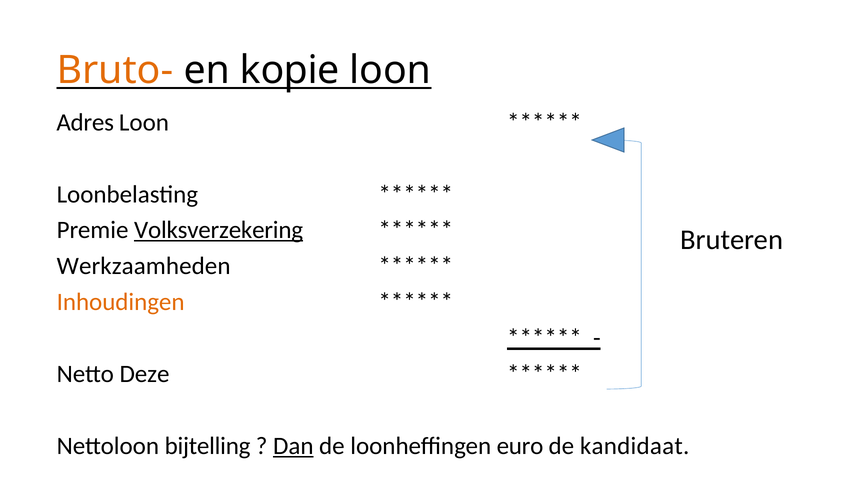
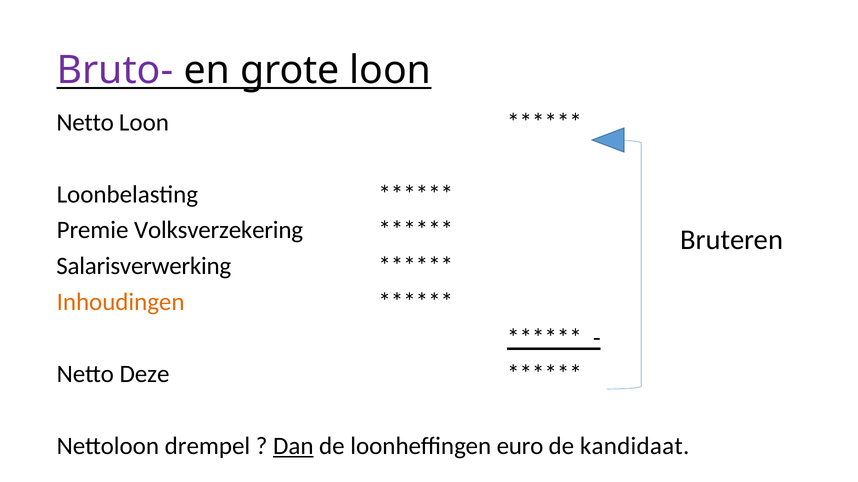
Bruto- colour: orange -> purple
kopie: kopie -> grote
Adres at (85, 123): Adres -> Netto
Volksverzekering underline: present -> none
Werkzaamheden: Werkzaamheden -> Salarisverwerking
bijtelling: bijtelling -> drempel
